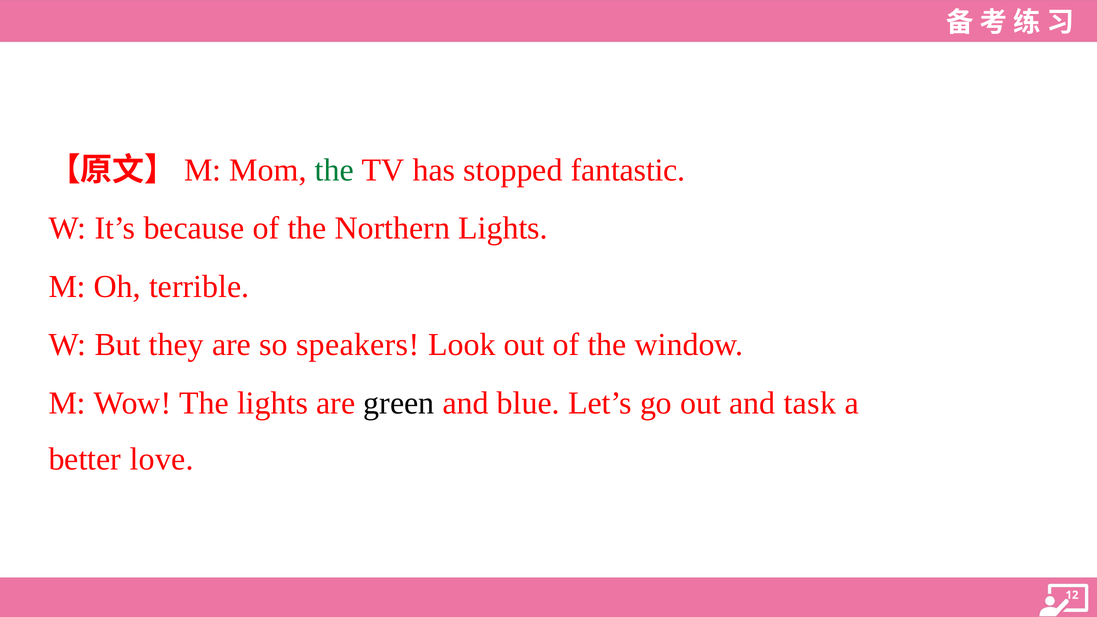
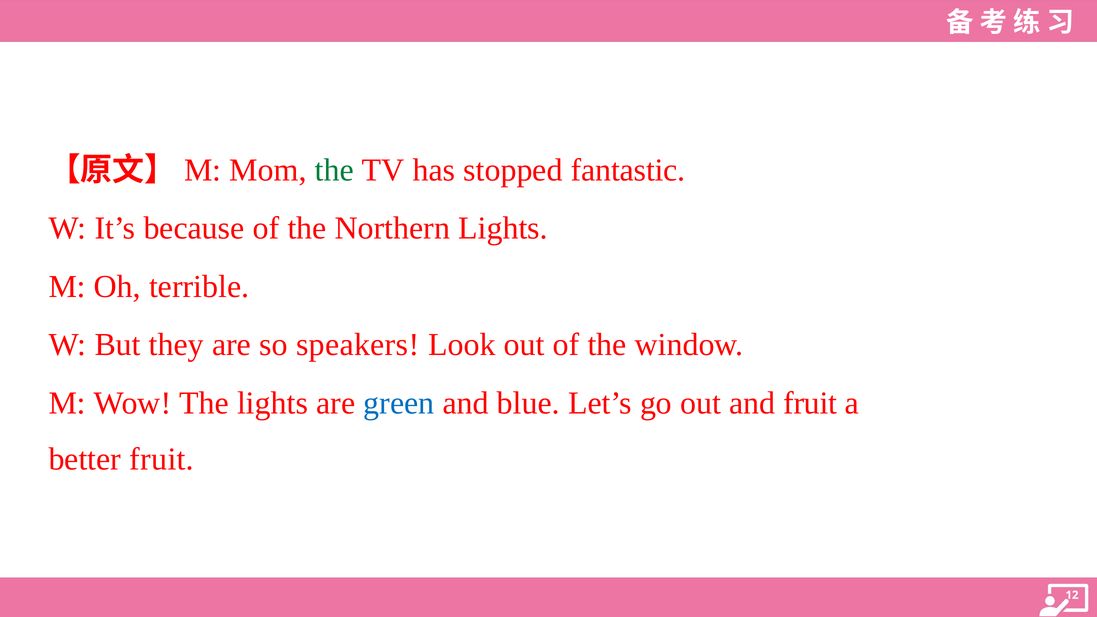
green colour: black -> blue
and task: task -> fruit
better love: love -> fruit
